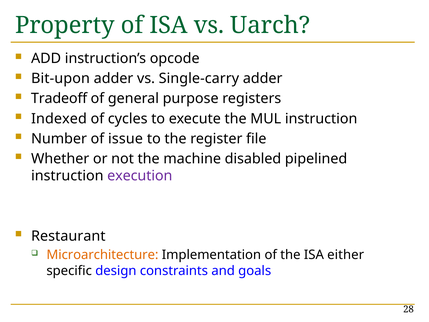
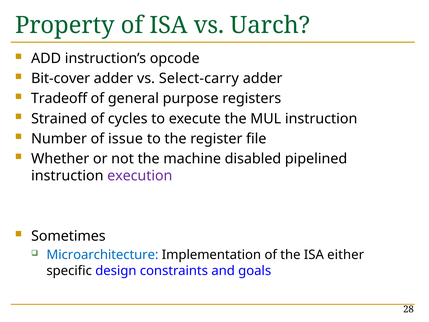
Bit-upon: Bit-upon -> Bit-cover
Single-carry: Single-carry -> Select-carry
Indexed: Indexed -> Strained
Restaurant: Restaurant -> Sometimes
Microarchitecture colour: orange -> blue
